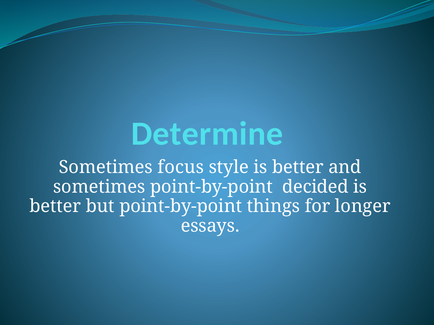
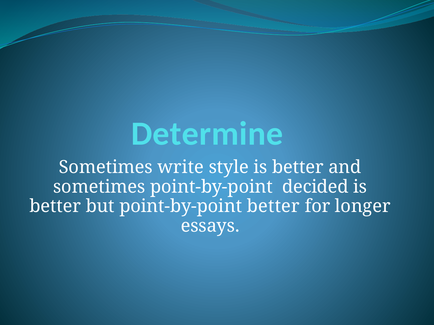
focus: focus -> write
point-by-point things: things -> better
